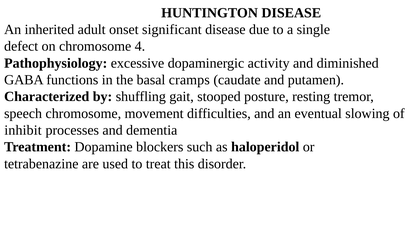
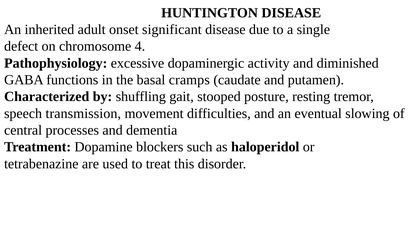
speech chromosome: chromosome -> transmission
inhibit: inhibit -> central
